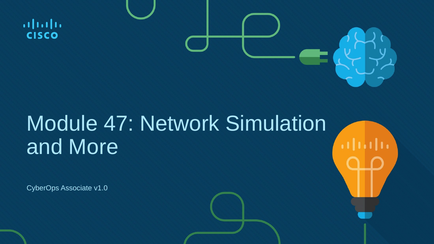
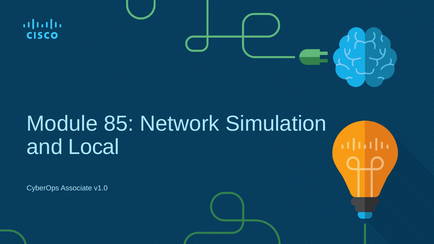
47: 47 -> 85
More: More -> Local
